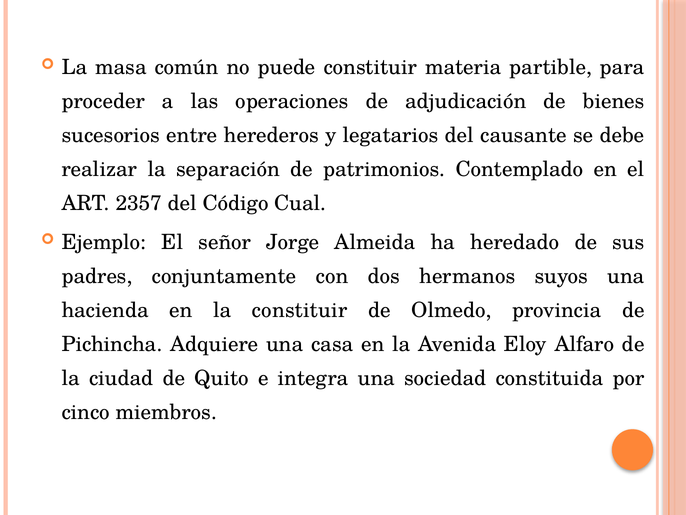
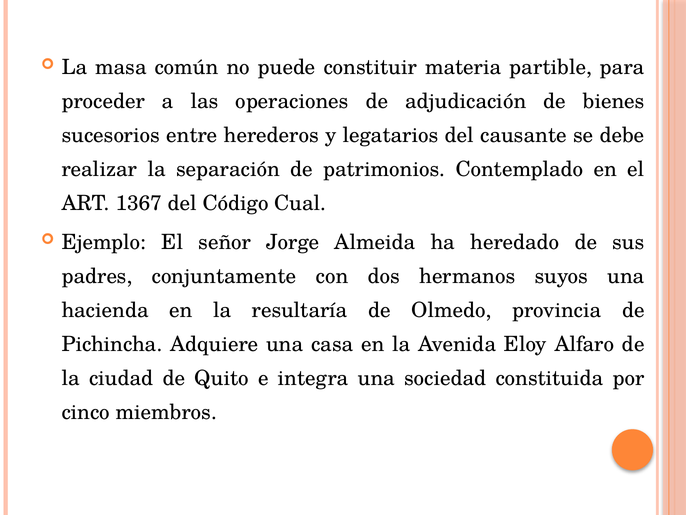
2357: 2357 -> 1367
la constituir: constituir -> resultaría
